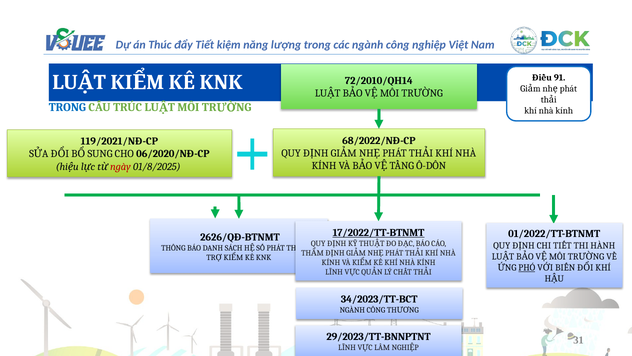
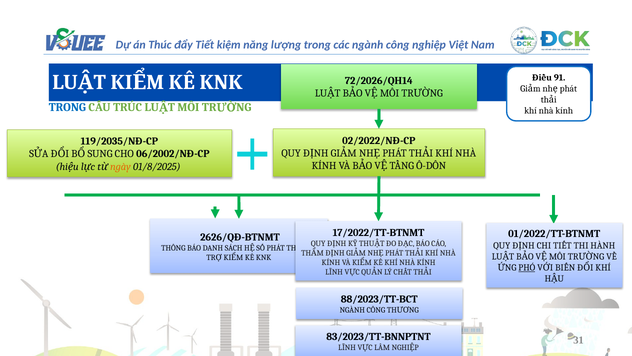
72/2010/QH14: 72/2010/QH14 -> 72/2026/QH14
68/2022/NĐ-CP: 68/2022/NĐ-CP -> 02/2022/NĐ-CP
119/2021/NĐ-CP: 119/2021/NĐ-CP -> 119/2035/NĐ-CP
06/2020/NĐ-CP: 06/2020/NĐ-CP -> 06/2002/NĐ-CP
ngày colour: red -> orange
17/2022/TT-BTNMT underline: present -> none
34/2023/TT-BCT: 34/2023/TT-BCT -> 88/2023/TT-BCT
29/2023/TT-BNNPTNT: 29/2023/TT-BNNPTNT -> 83/2023/TT-BNNPTNT
